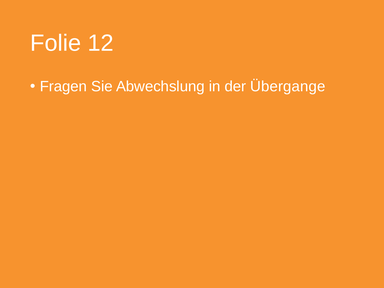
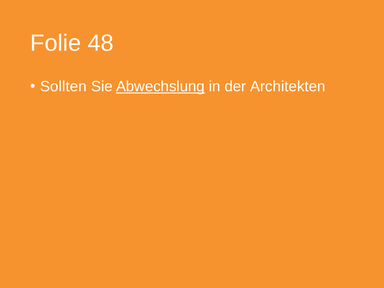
12: 12 -> 48
Fragen: Fragen -> Sollten
Abwechslung underline: none -> present
Übergange: Übergange -> Architekten
